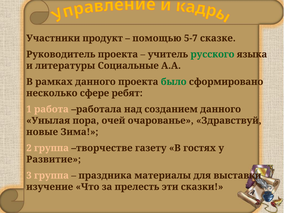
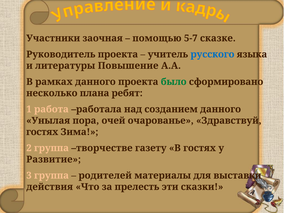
продукт: продукт -> заочная
русского colour: green -> blue
Социальные: Социальные -> Повышение
сфере: сфере -> плана
новые at (42, 132): новые -> гостях
праздника: праздника -> родителей
изучение: изучение -> действия
